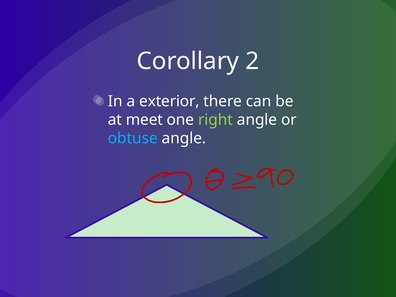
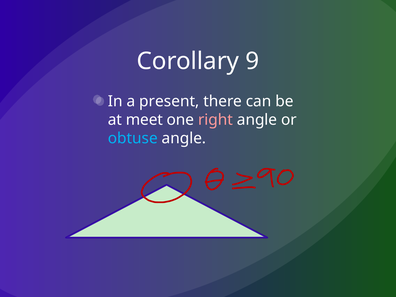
2: 2 -> 9
exterior: exterior -> present
right colour: light green -> pink
